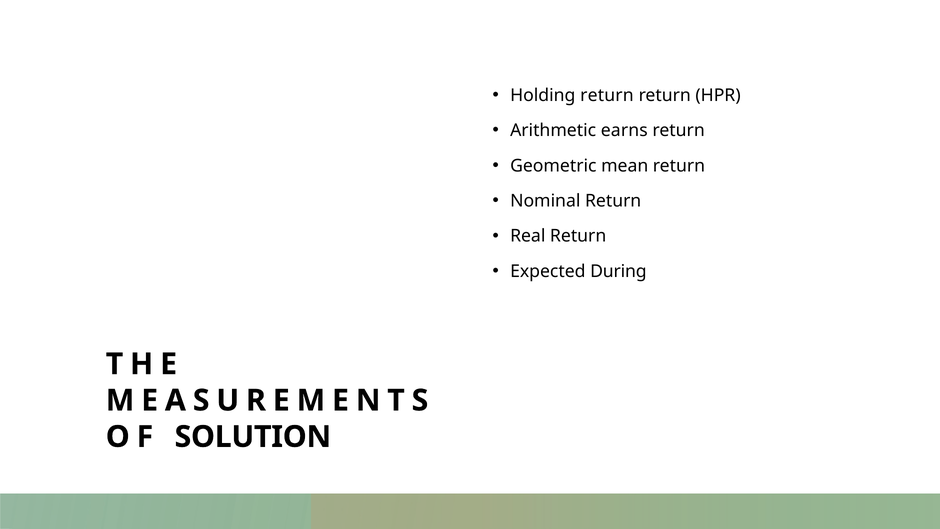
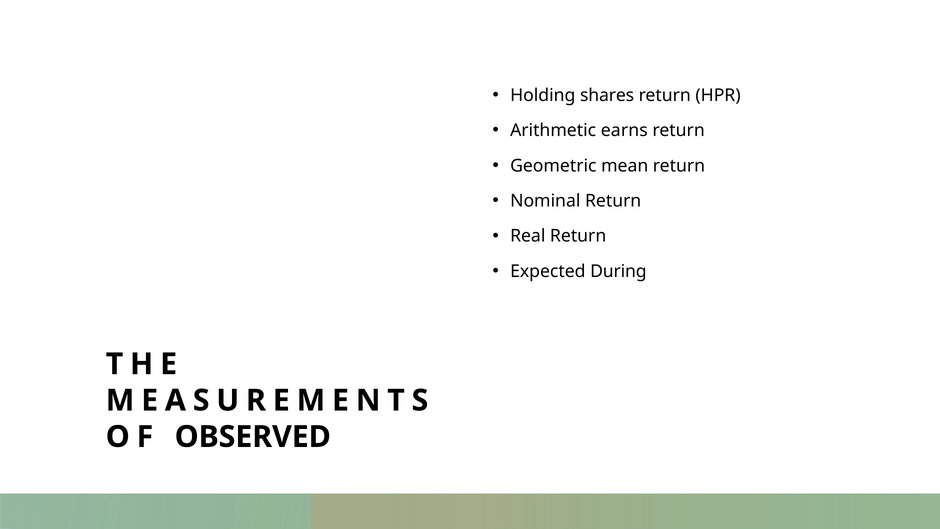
Holding return: return -> shares
SOLUTION: SOLUTION -> OBSERVED
